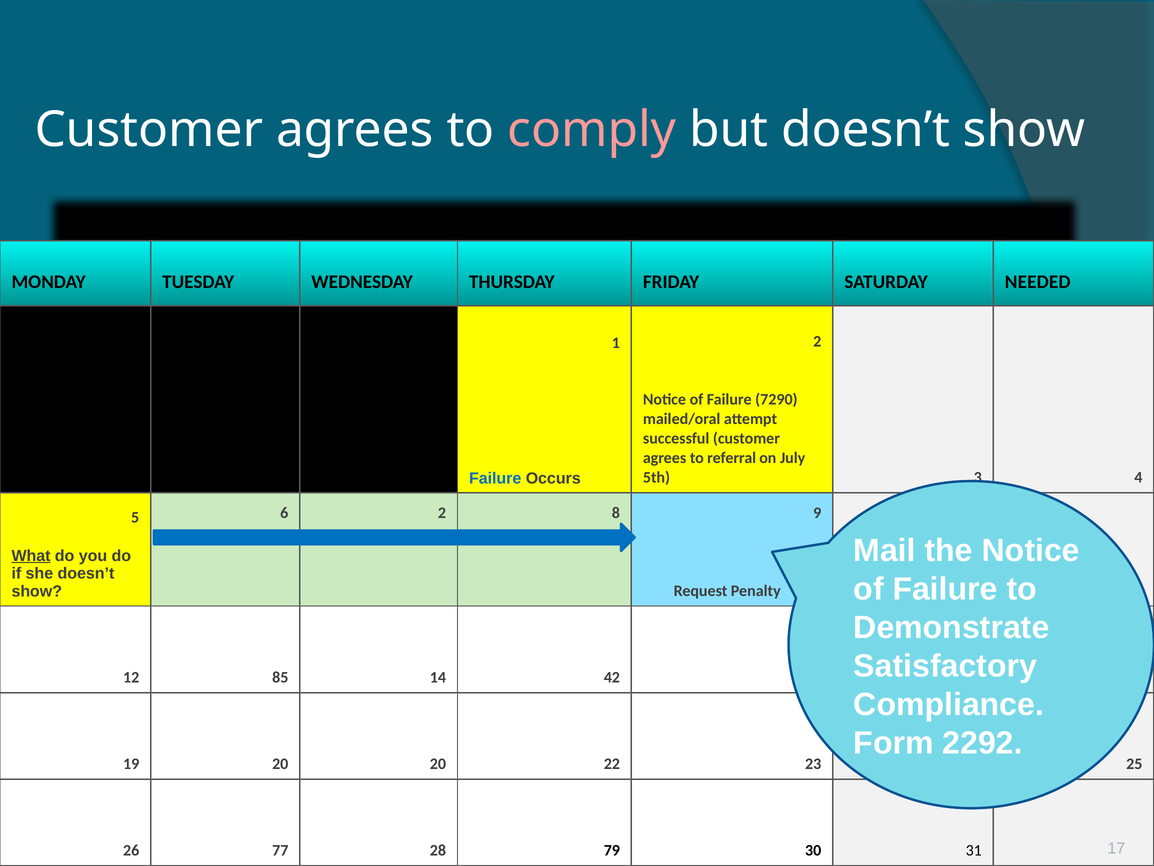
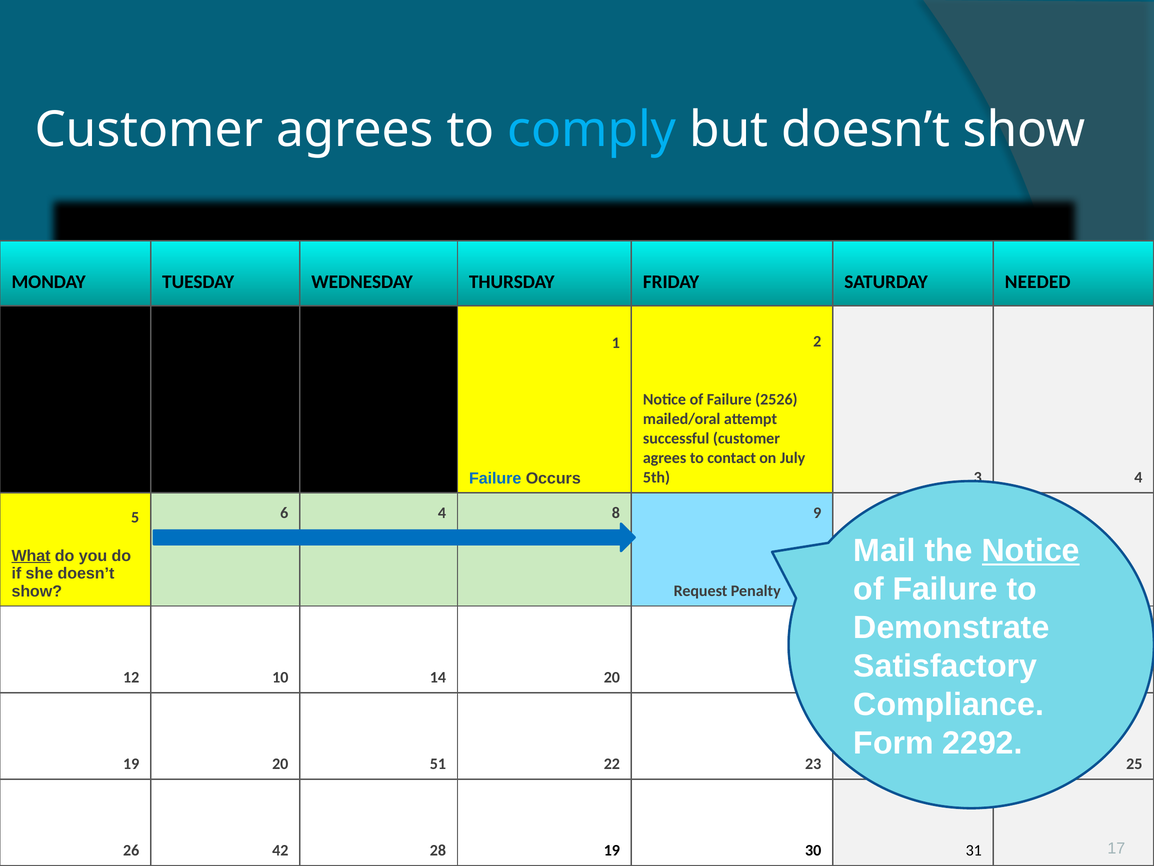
comply colour: pink -> light blue
7290: 7290 -> 2526
referral: referral -> contact
6 2: 2 -> 4
Notice at (1031, 550) underline: none -> present
12 85: 85 -> 10
14 42: 42 -> 20
20 20: 20 -> 51
77: 77 -> 42
28 79: 79 -> 19
